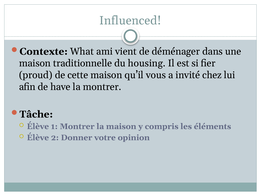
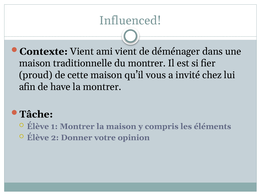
Contexte What: What -> Vient
du housing: housing -> montrer
